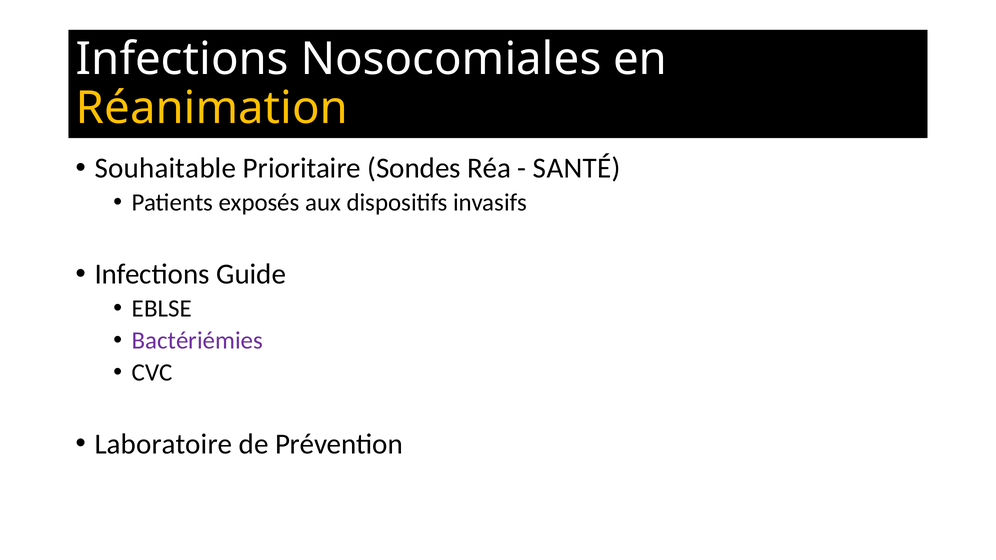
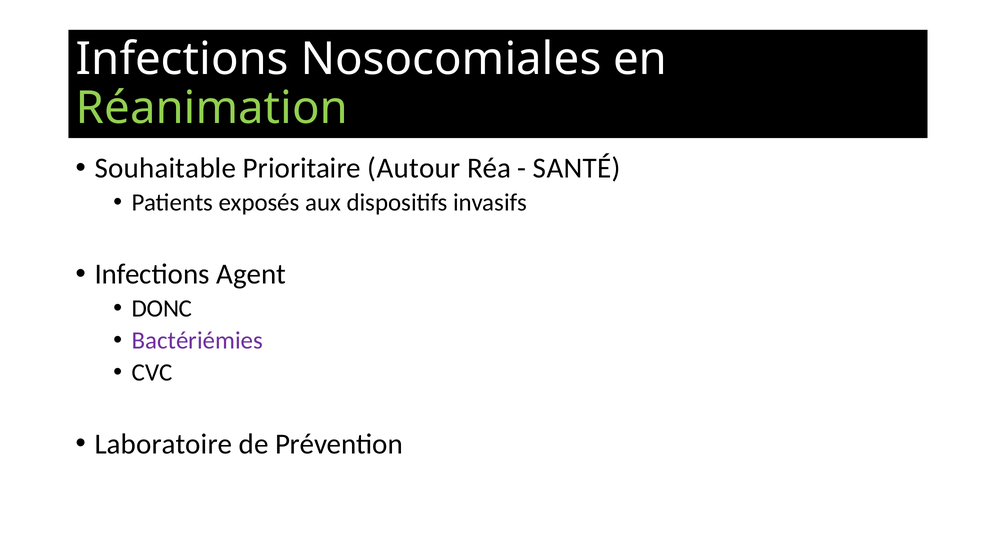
Réanimation colour: yellow -> light green
Sondes: Sondes -> Autour
Guide: Guide -> Agent
EBLSE: EBLSE -> DONC
